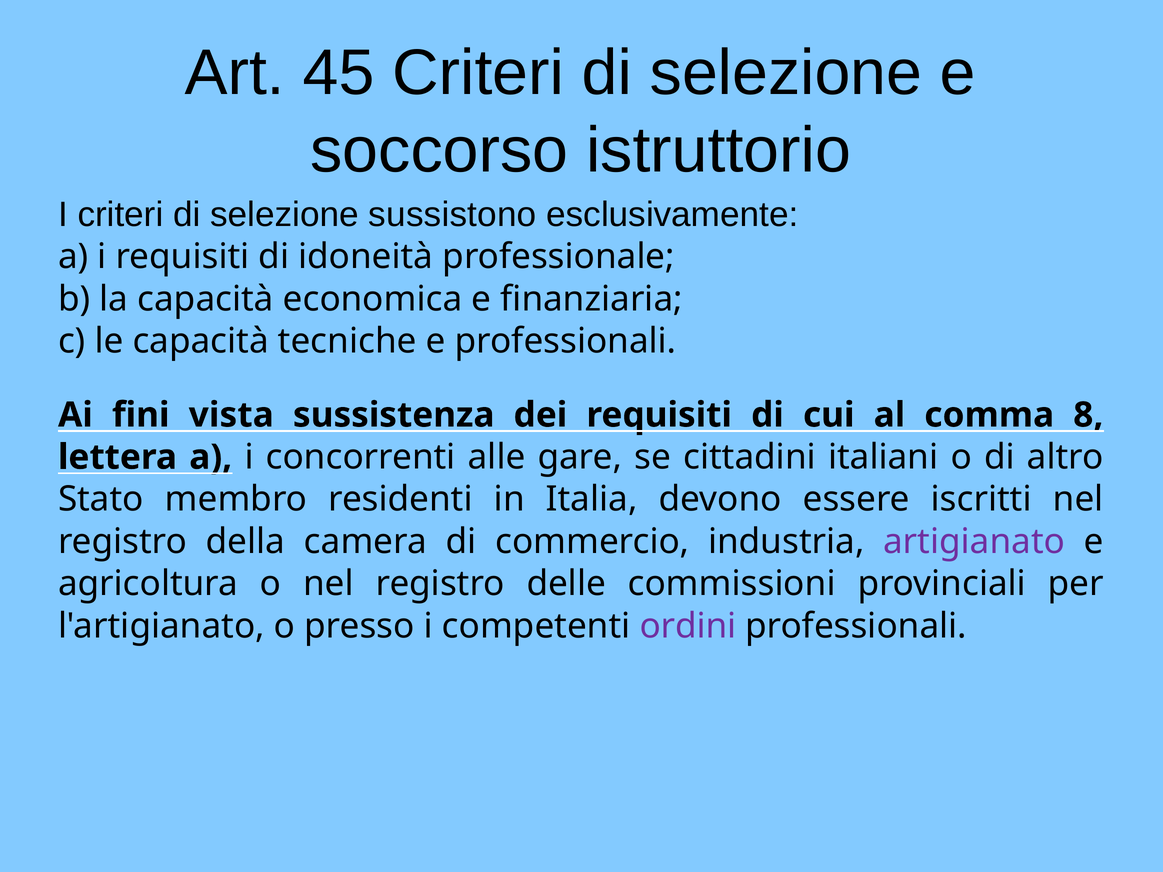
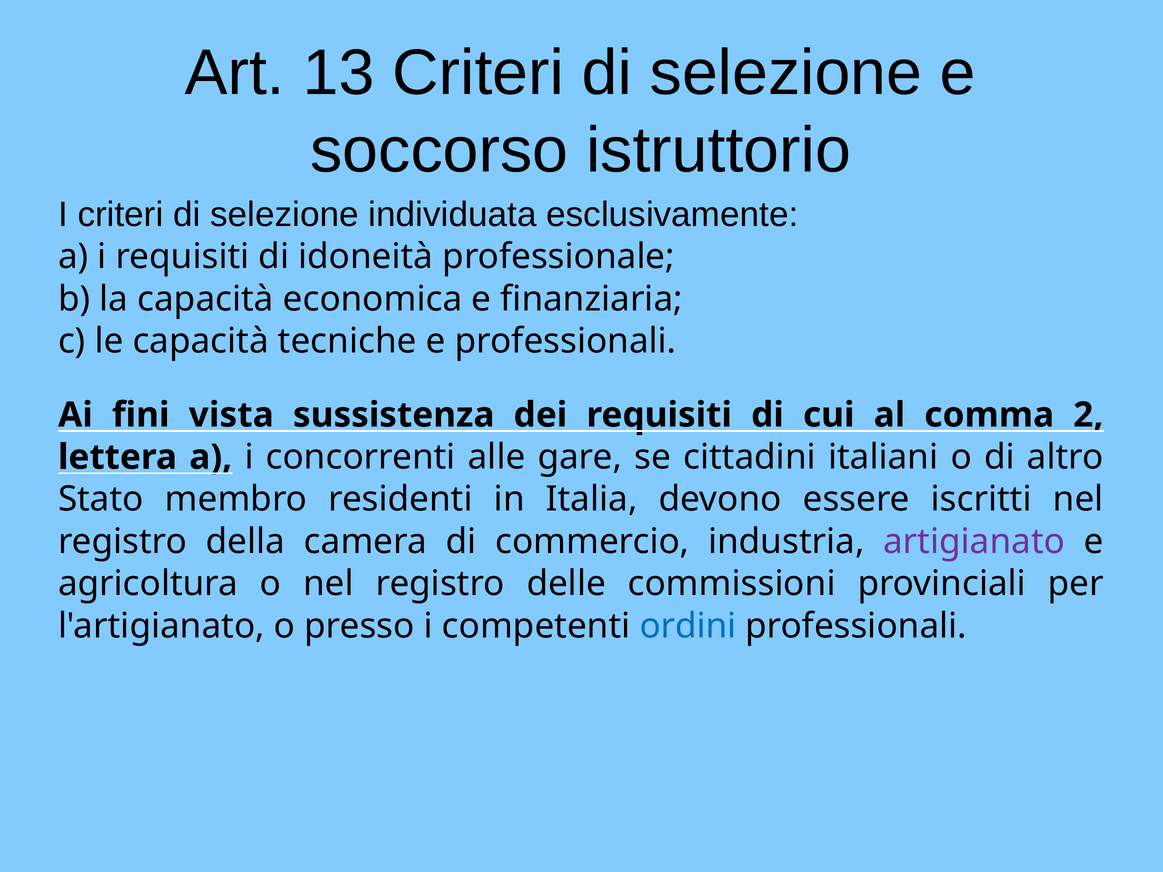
45: 45 -> 13
sussistono: sussistono -> individuata
8: 8 -> 2
ordini colour: purple -> blue
